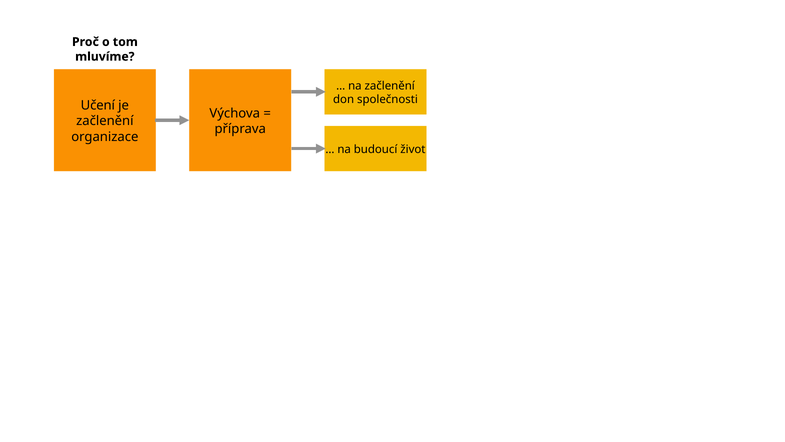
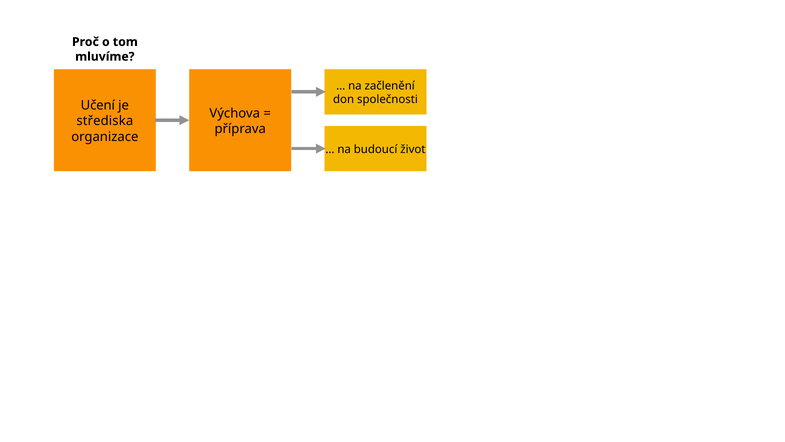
začlenění at (105, 121): začlenění -> střediska
